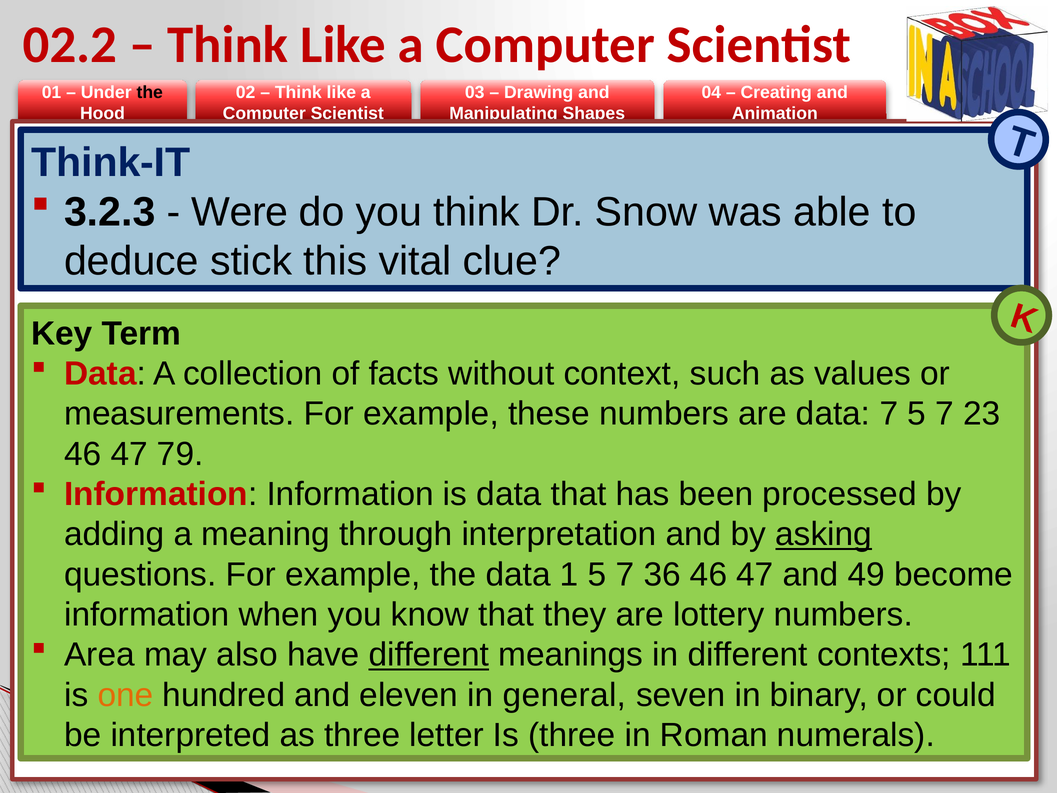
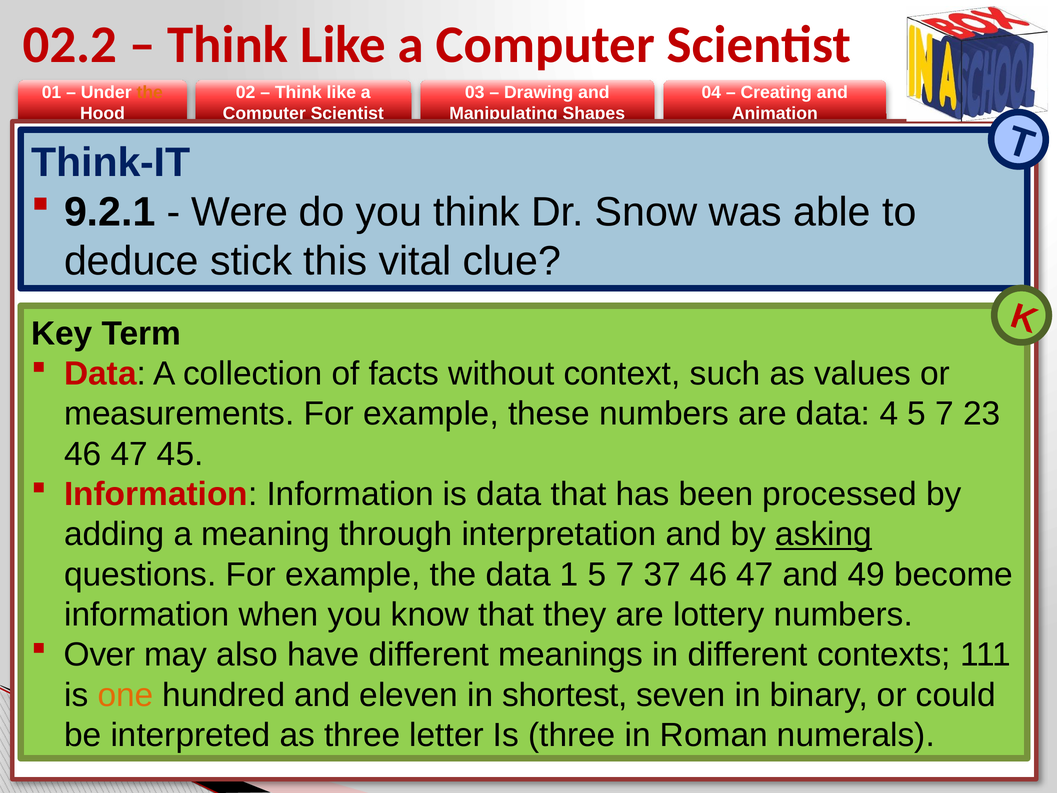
the at (150, 92) colour: black -> orange
3.2.3: 3.2.3 -> 9.2.1
data 7: 7 -> 4
79: 79 -> 45
36: 36 -> 37
Area: Area -> Over
different at (429, 655) underline: present -> none
general: general -> shortest
